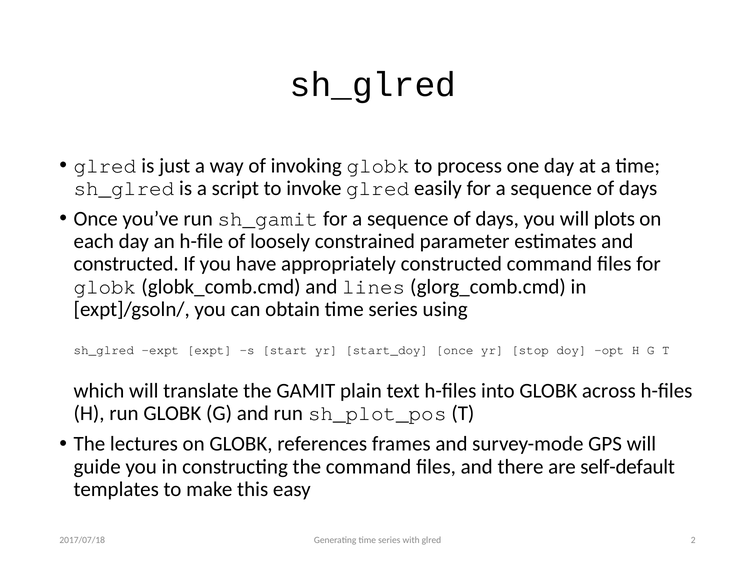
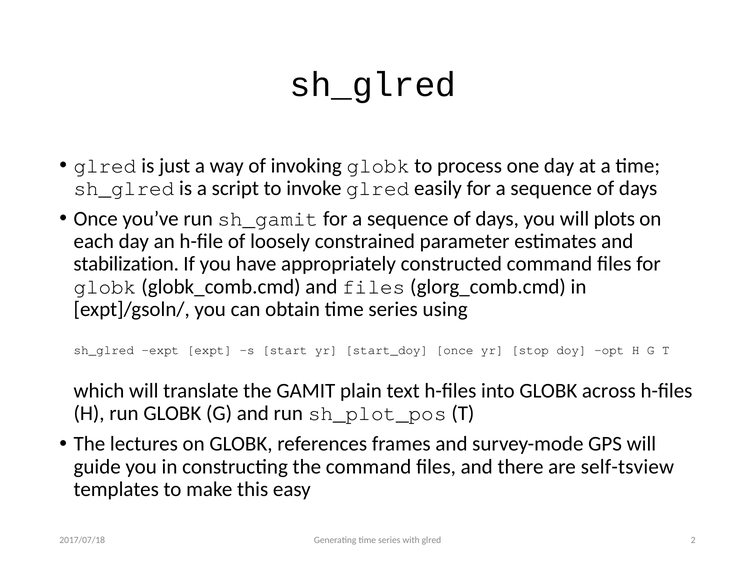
constructed at (126, 264): constructed -> stabilization
and lines: lines -> files
self-default: self-default -> self-tsview
